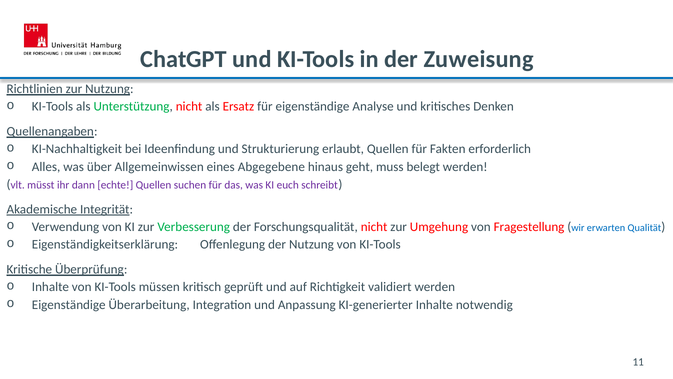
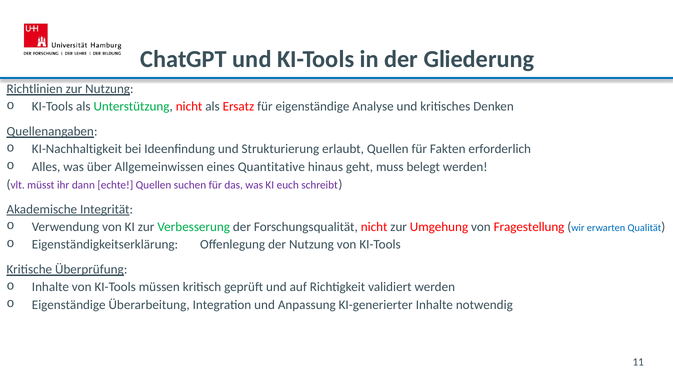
Zuweisung: Zuweisung -> Gliederung
Abgegebene: Abgegebene -> Quantitative
